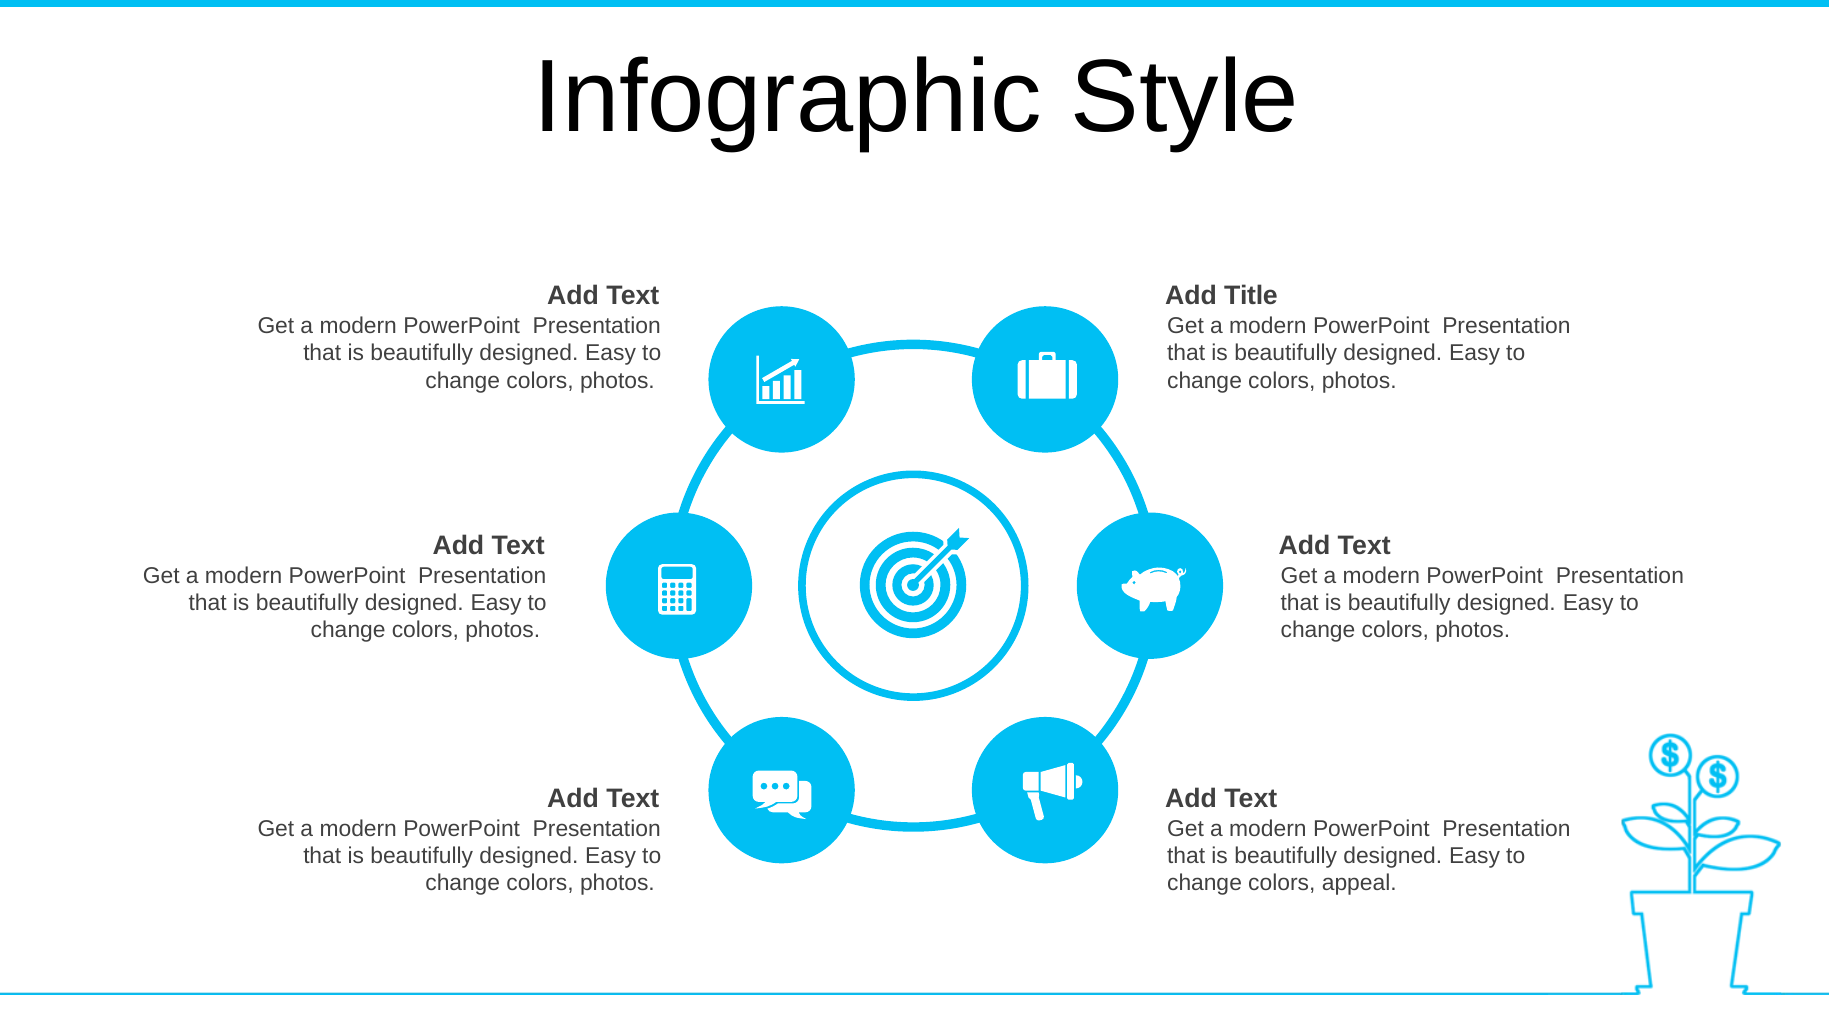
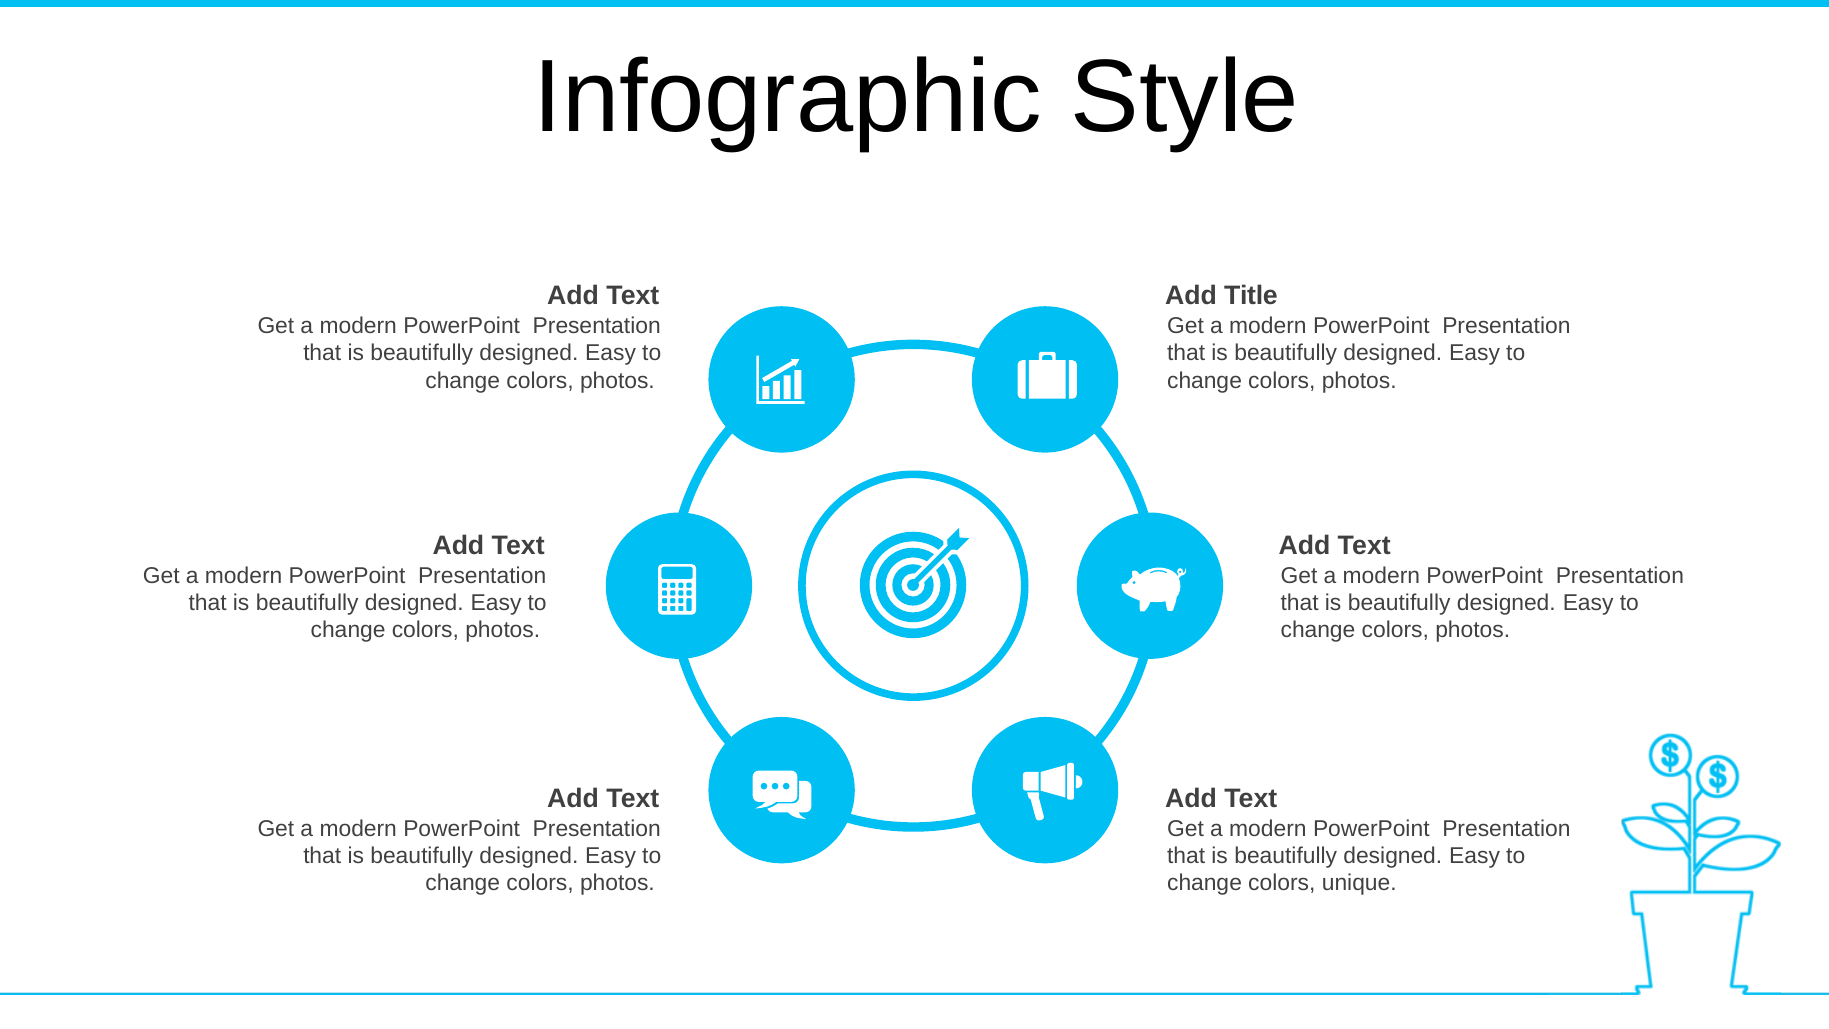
appeal: appeal -> unique
